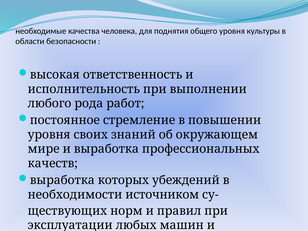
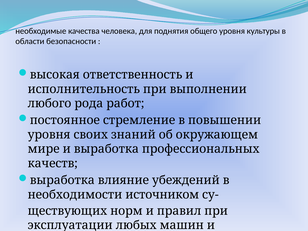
которых: которых -> влияние
